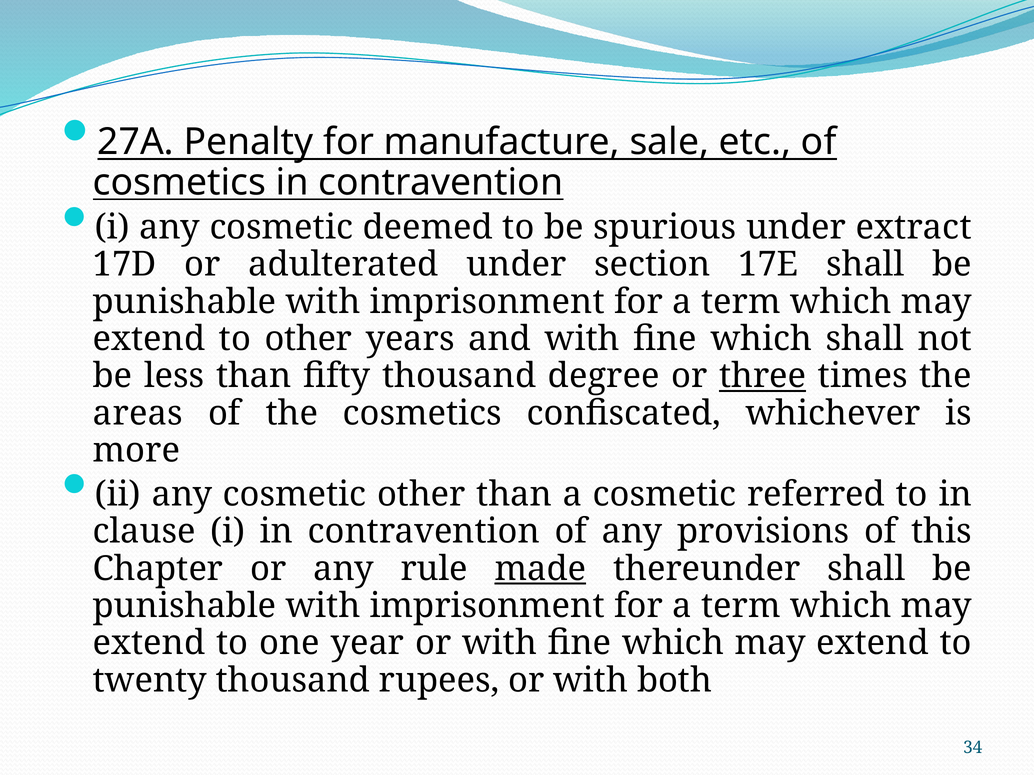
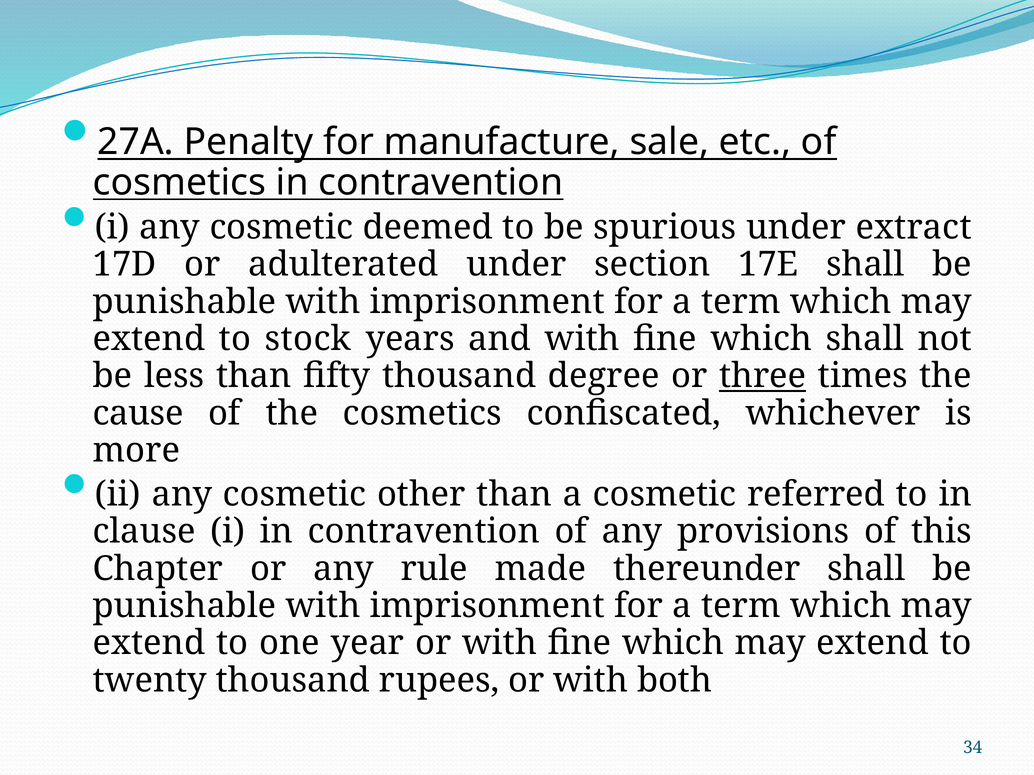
to other: other -> stock
areas: areas -> cause
made underline: present -> none
